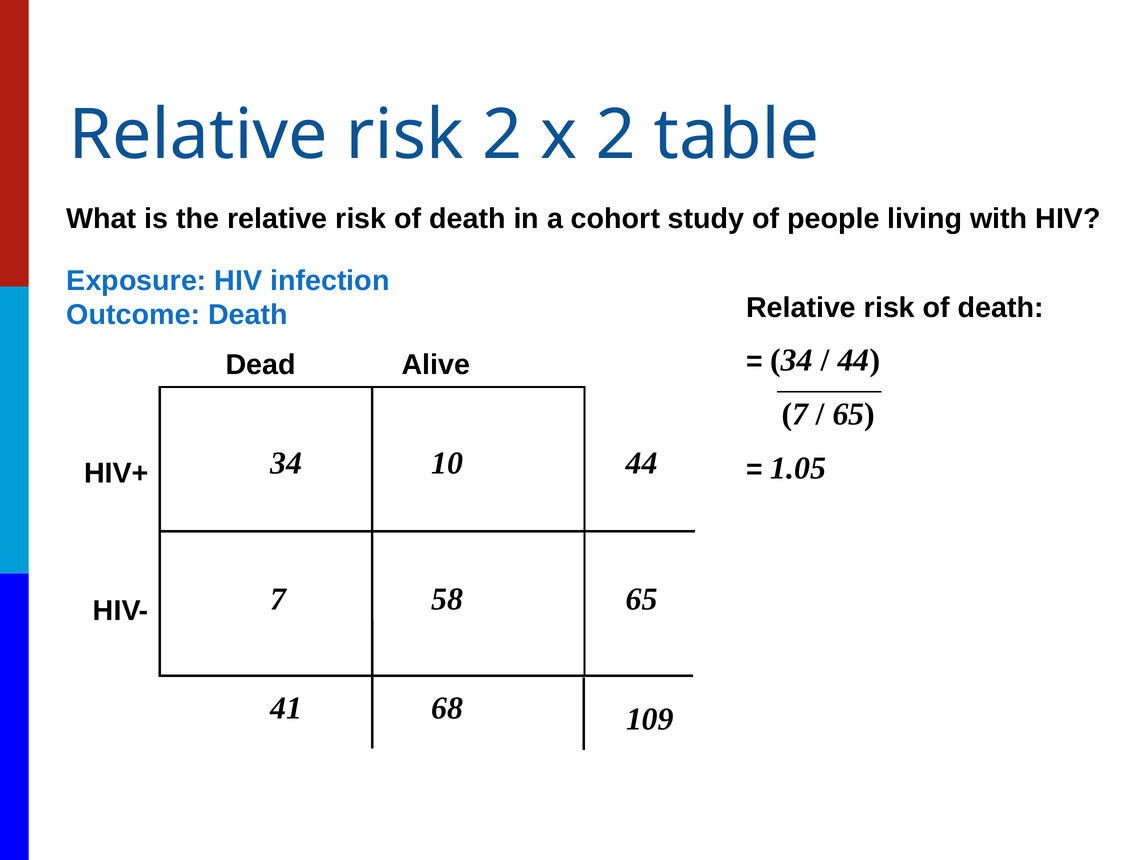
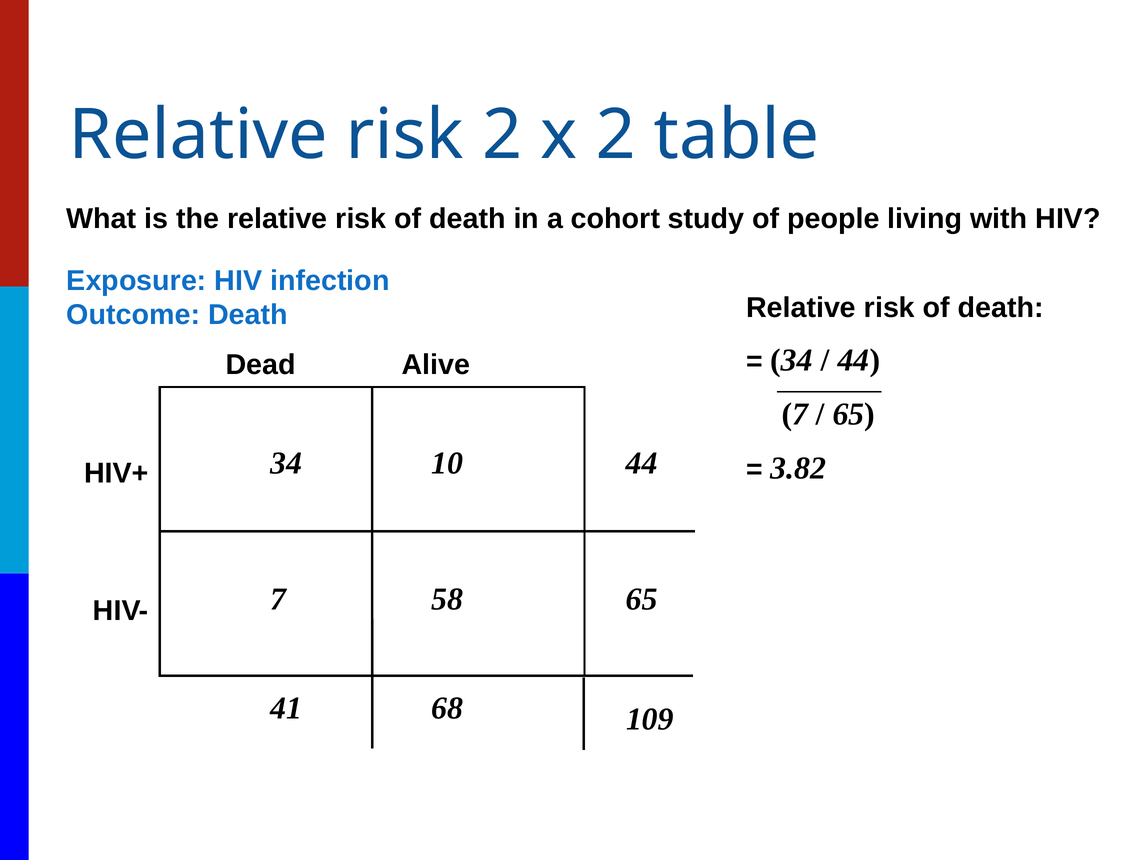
1.05: 1.05 -> 3.82
